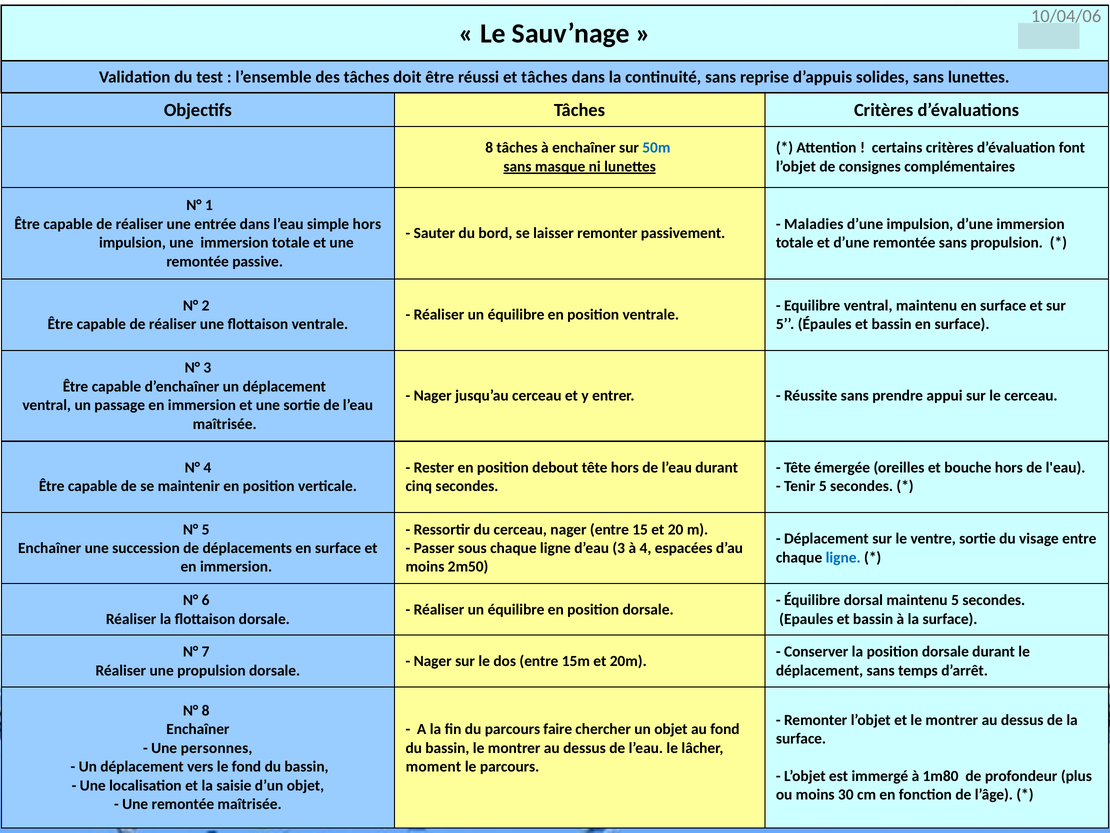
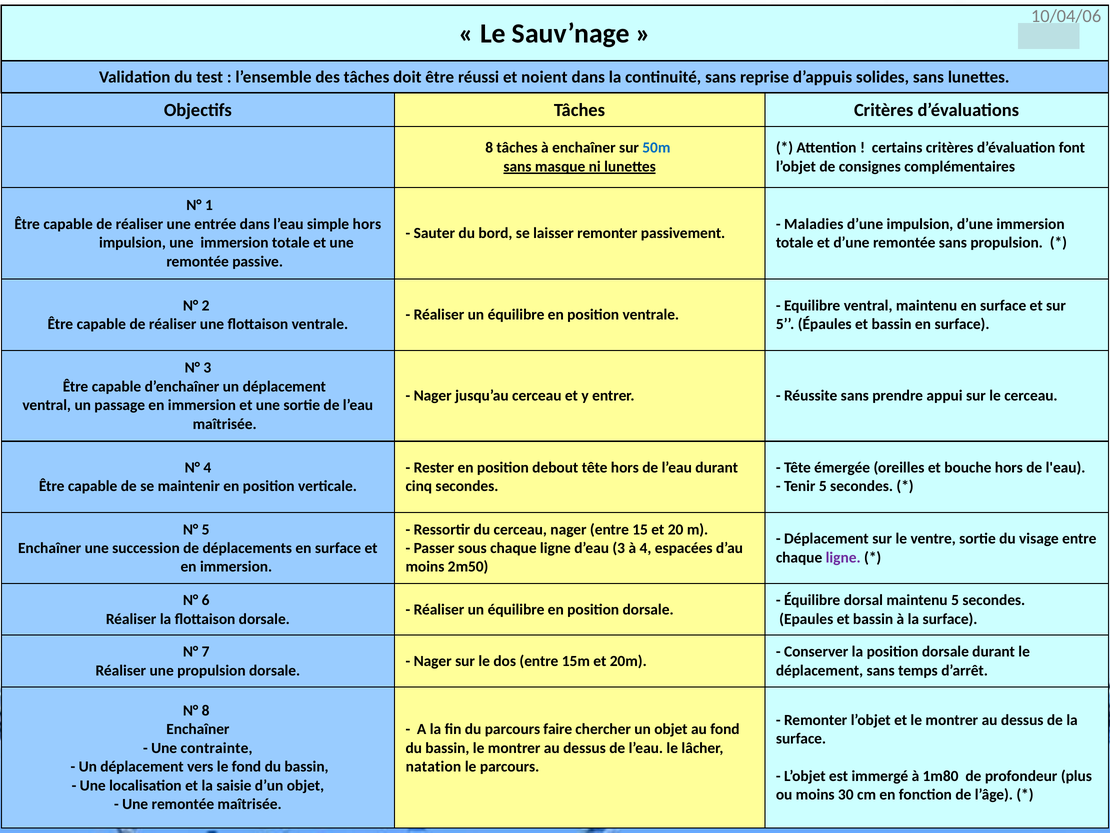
et tâches: tâches -> noient
ligne at (843, 557) colour: blue -> purple
personnes: personnes -> contrainte
moment: moment -> natation
